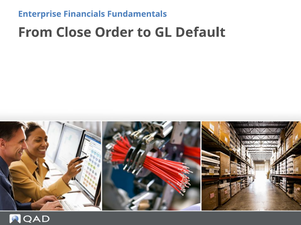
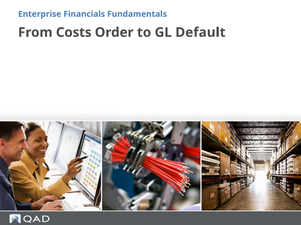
Close: Close -> Costs
